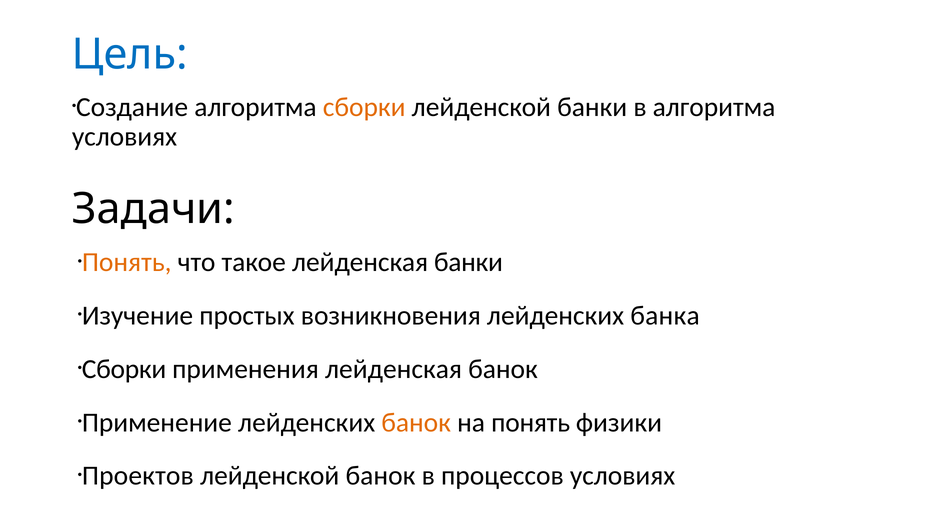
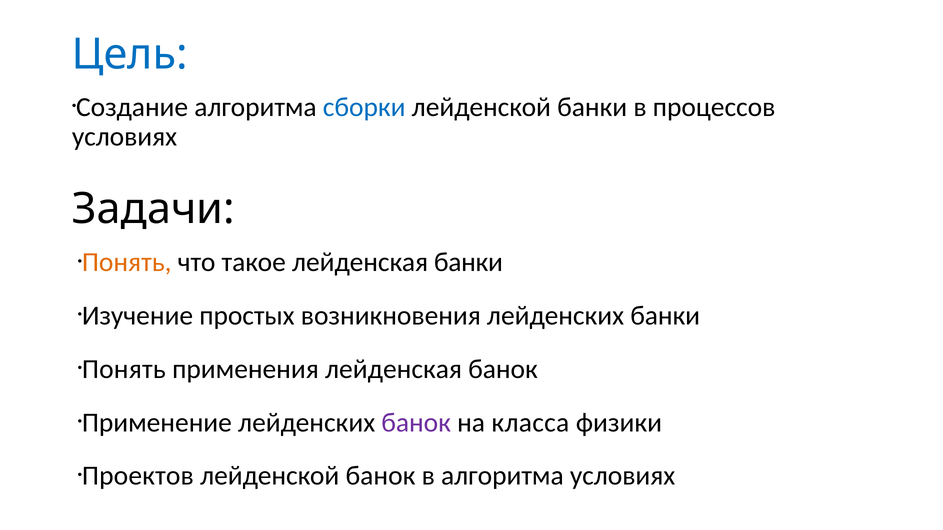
сборки at (364, 107) colour: orange -> blue
в алгоритма: алгоритма -> процессов
лейденских банка: банка -> банки
Сборки at (124, 369): Сборки -> Понять
банок at (416, 423) colour: orange -> purple
на понять: понять -> класса
в процессов: процессов -> алгоритма
